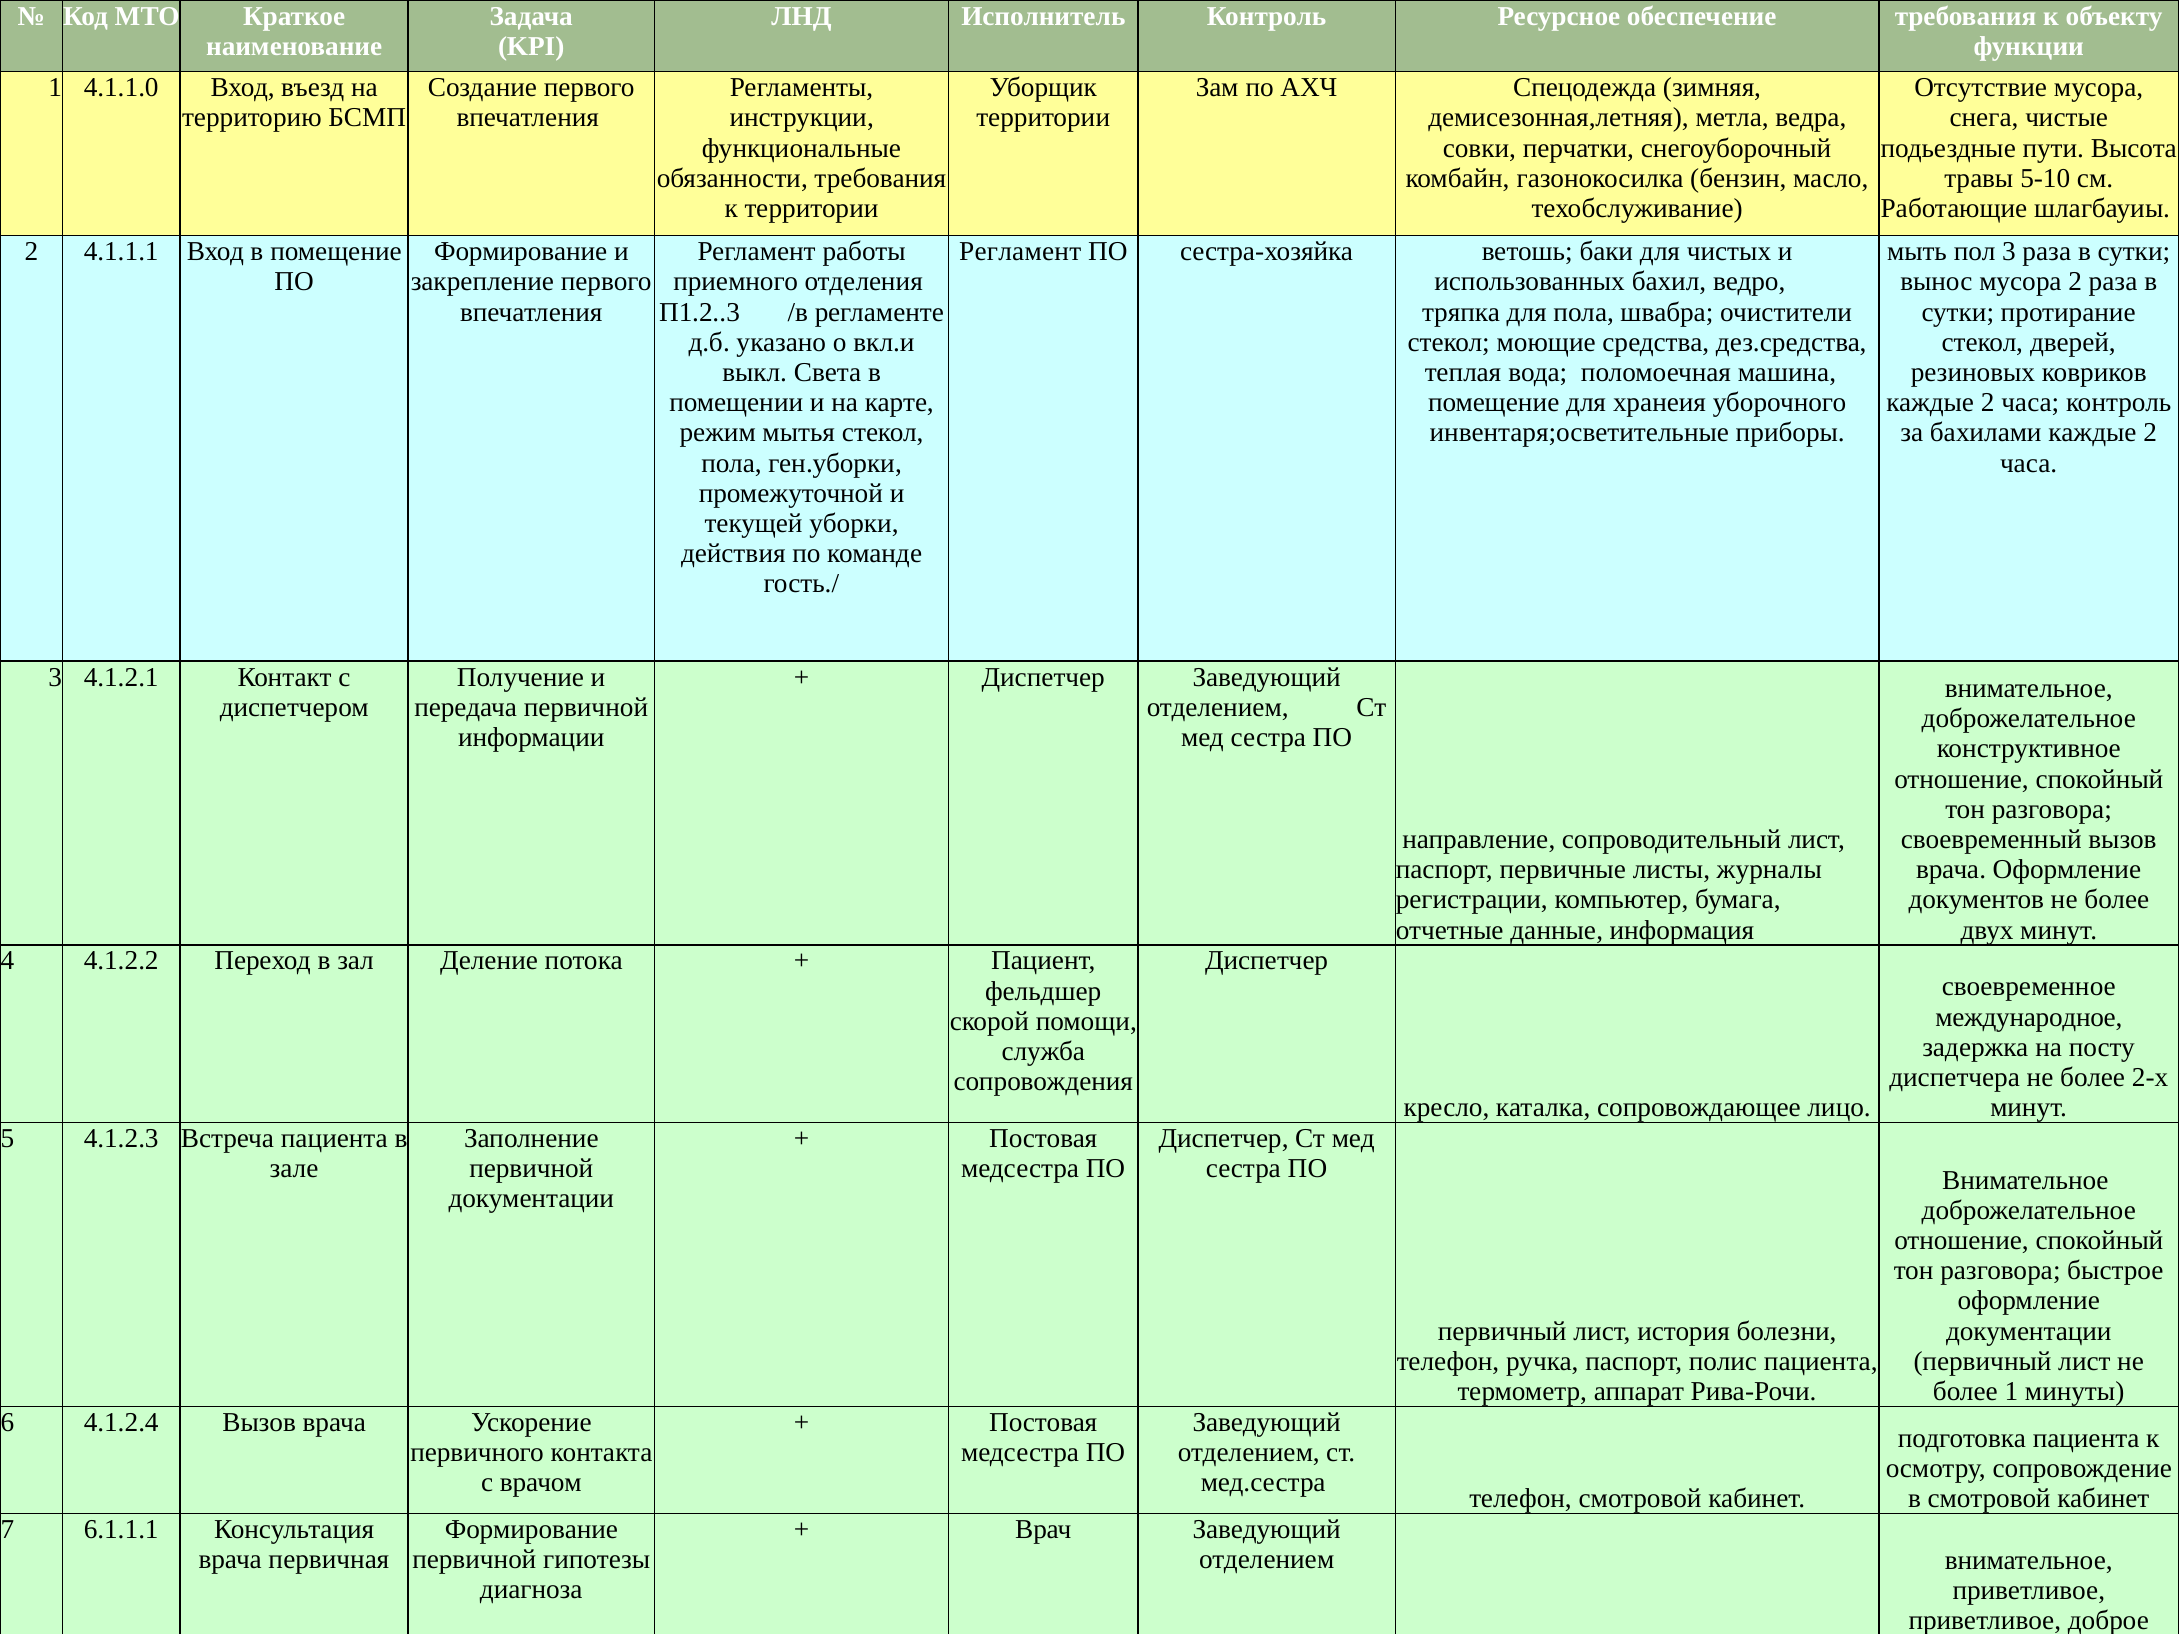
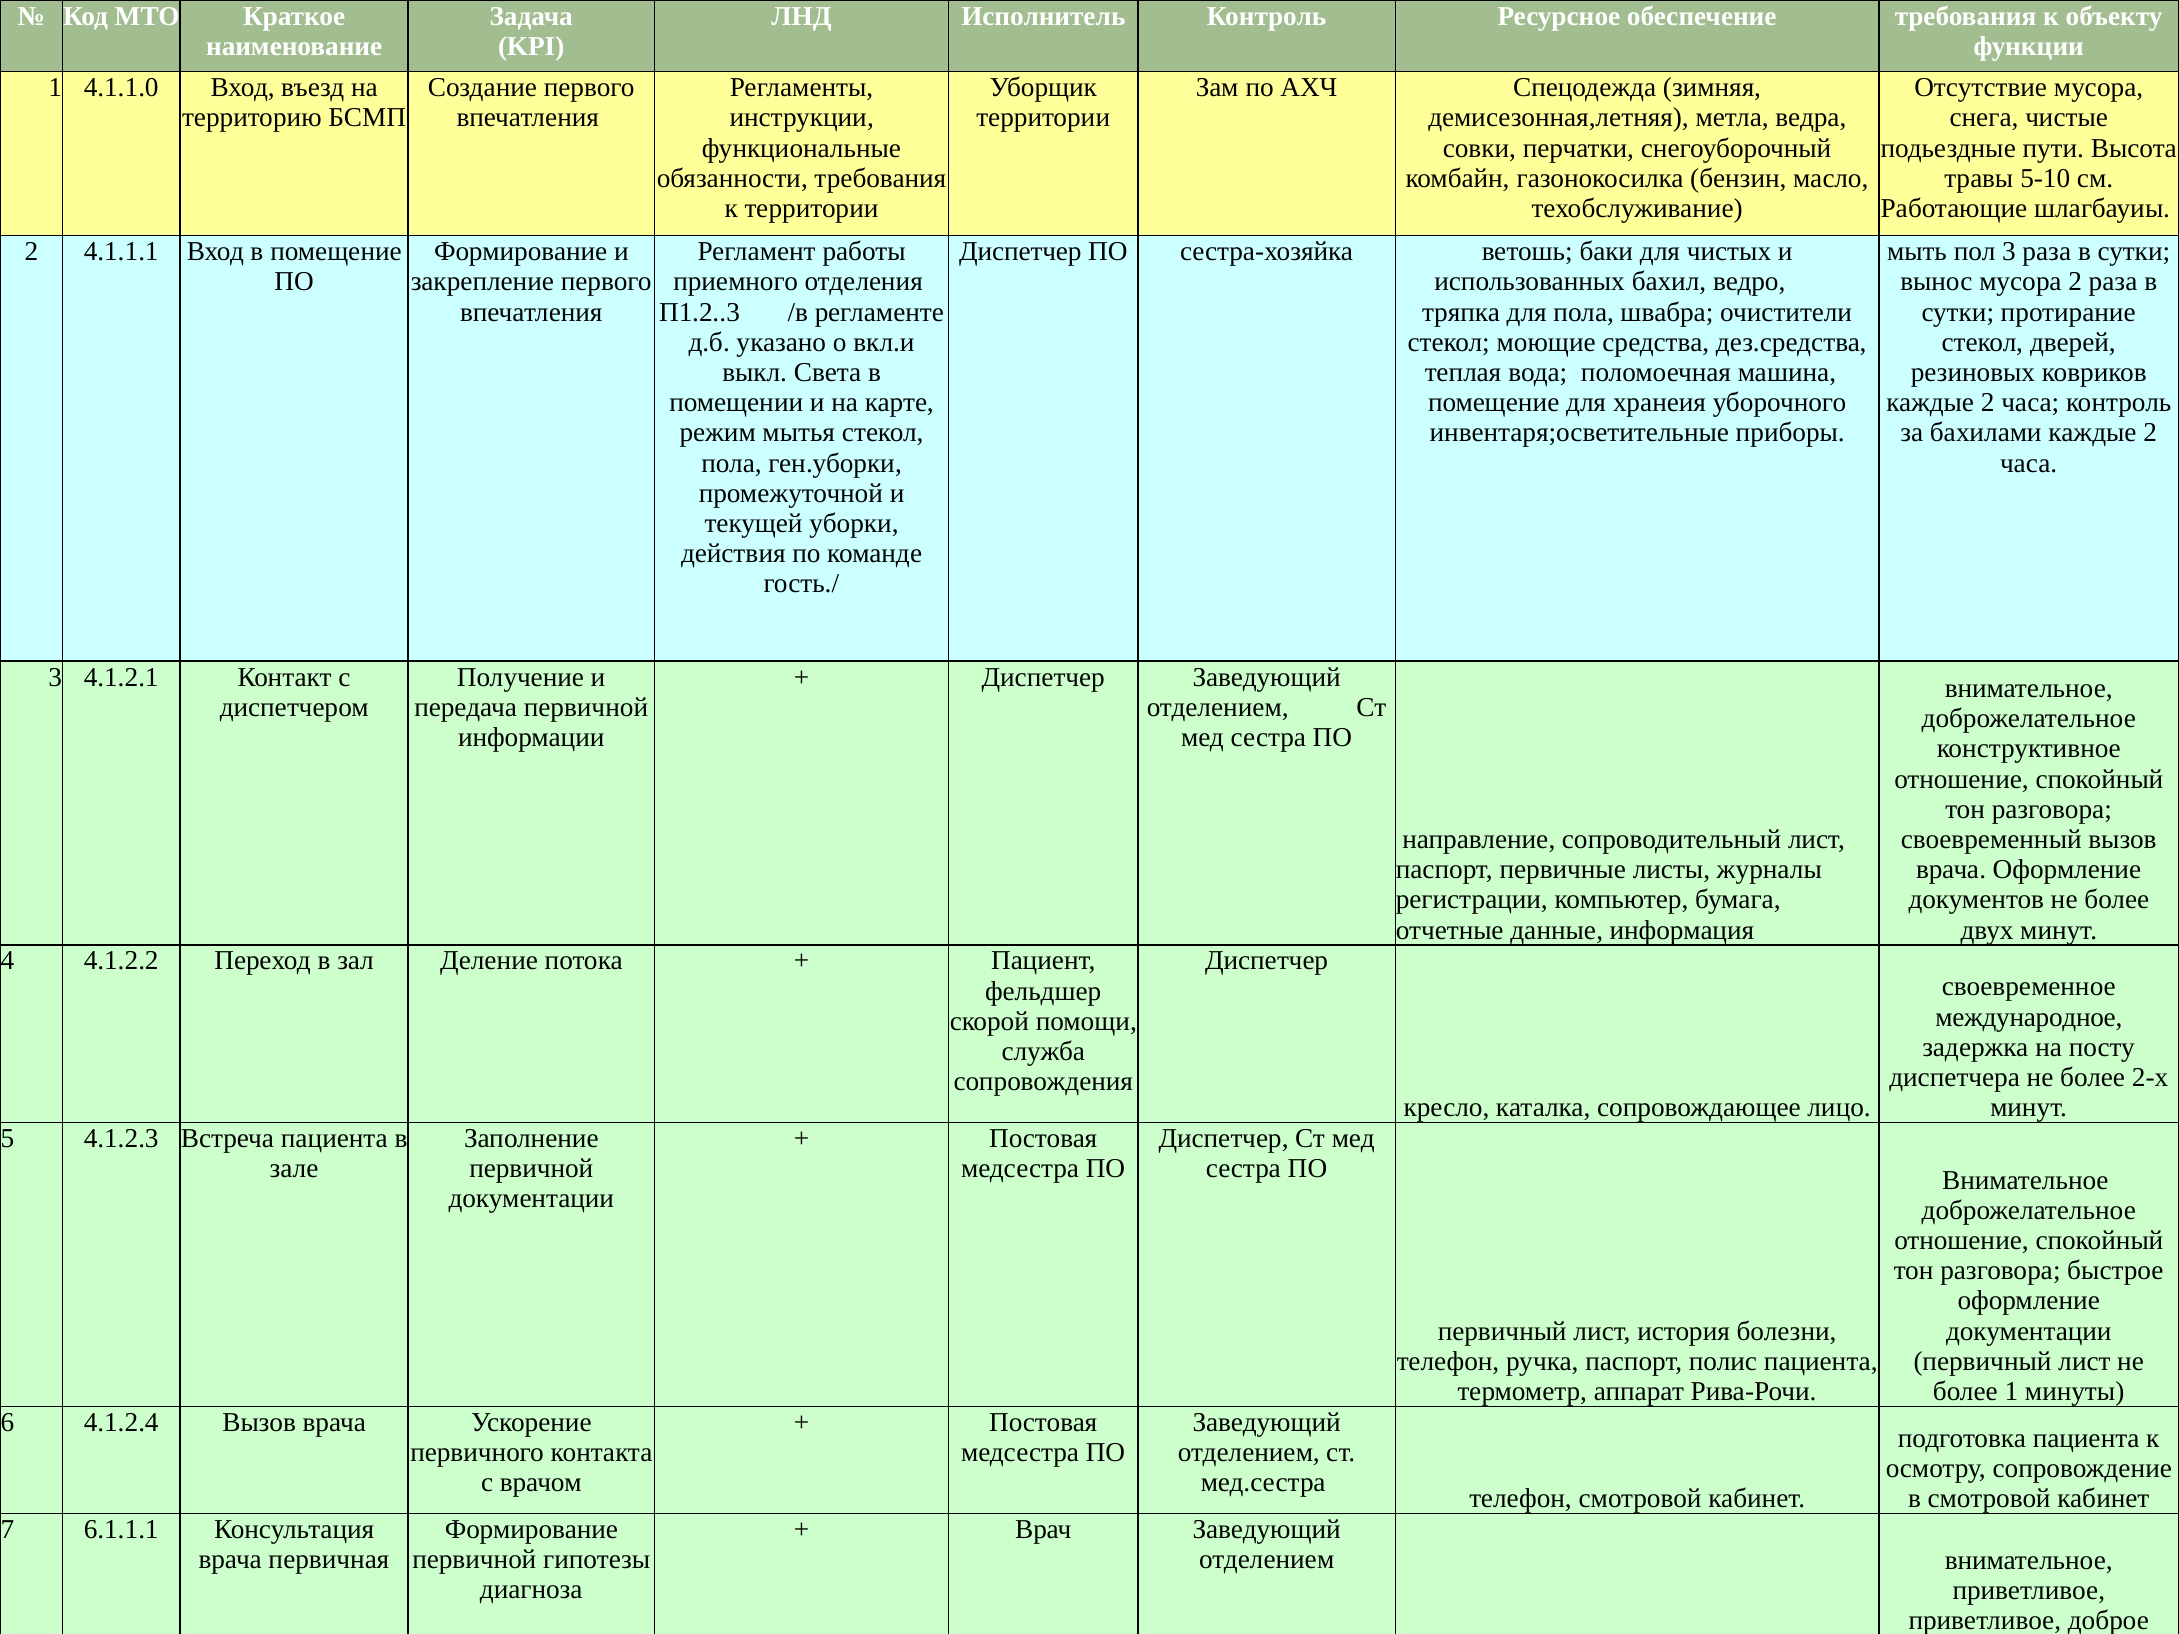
Регламент at (1020, 252): Регламент -> Диспетчер
